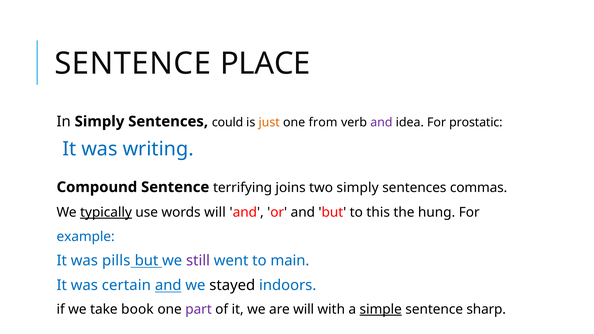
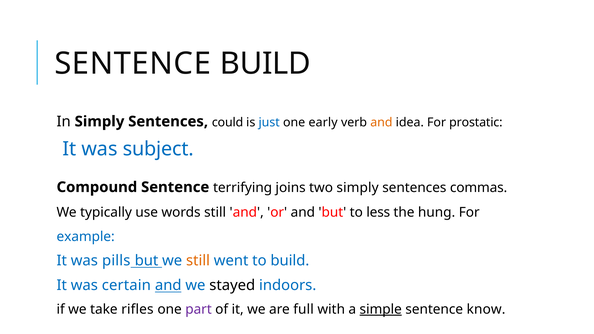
SENTENCE PLACE: PLACE -> BUILD
just colour: orange -> blue
from: from -> early
and at (381, 122) colour: purple -> orange
writing: writing -> subject
typically underline: present -> none
words will: will -> still
this: this -> less
still at (198, 261) colour: purple -> orange
to main: main -> build
book: book -> rifles
are will: will -> full
sharp: sharp -> know
